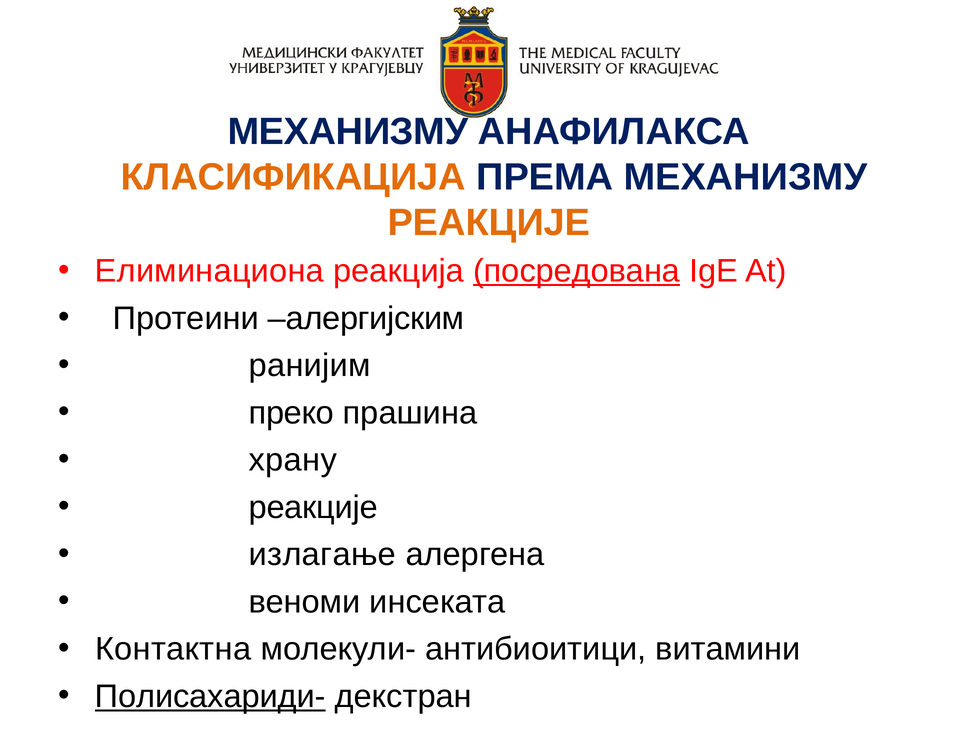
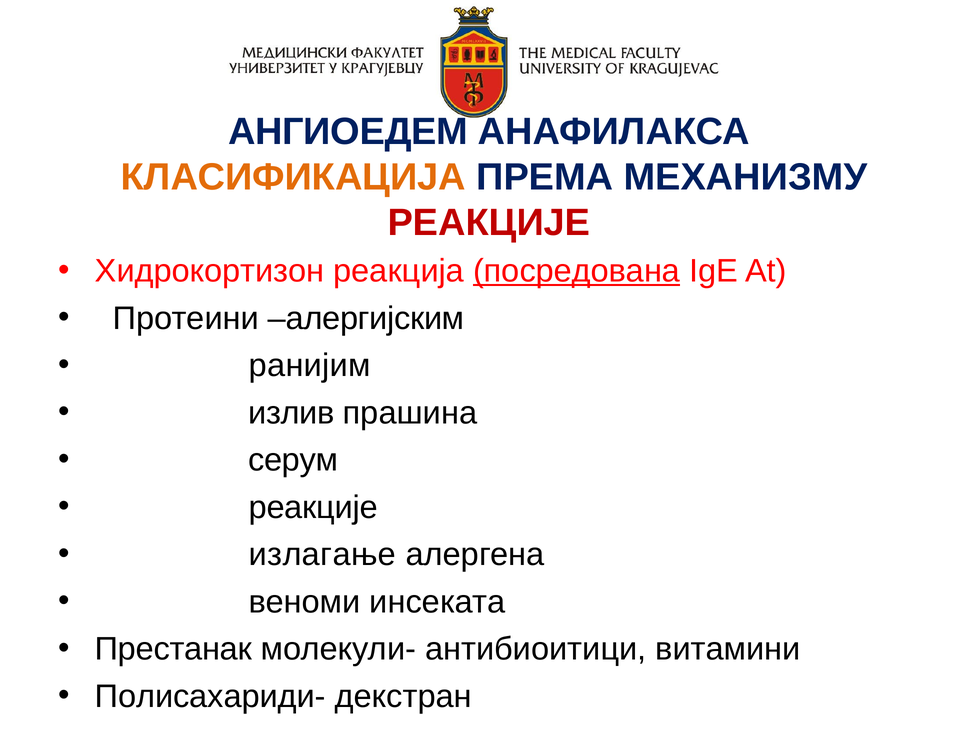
МЕХАНИЗМУ at (348, 132): МЕХАНИЗМУ -> АНГИОЕДЕМ
РЕАКЦИЈЕ at (489, 223) colour: orange -> red
Елиминациона: Елиминациона -> Хидрокoртизон
преко: преко -> излив
храну: храну -> серум
Контактна: Контактна -> Престанак
Полисахариди- underline: present -> none
